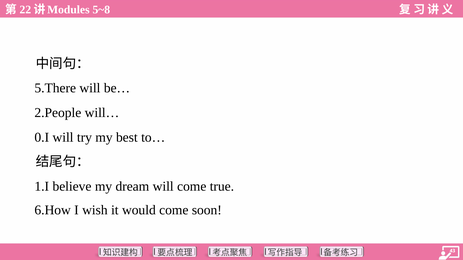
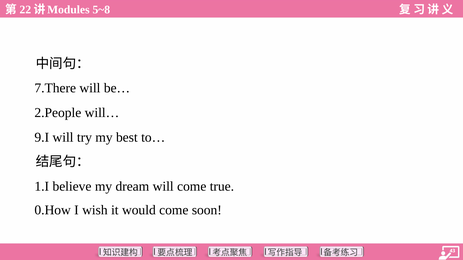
5.There: 5.There -> 7.There
0.I: 0.I -> 9.I
6.How: 6.How -> 0.How
